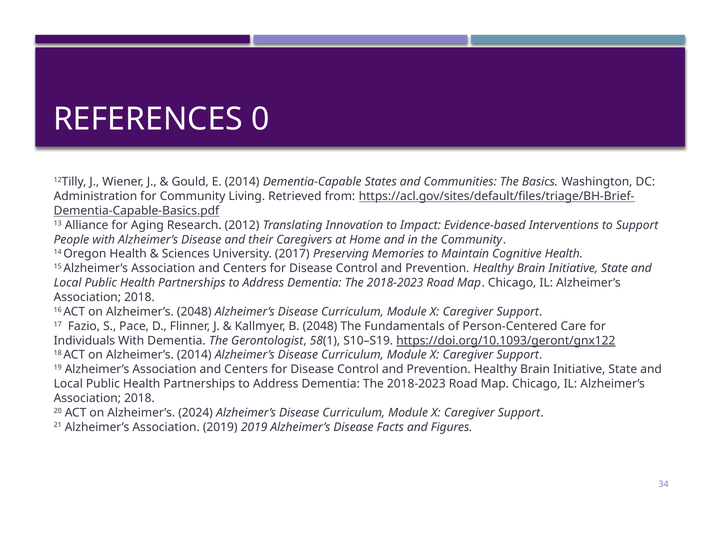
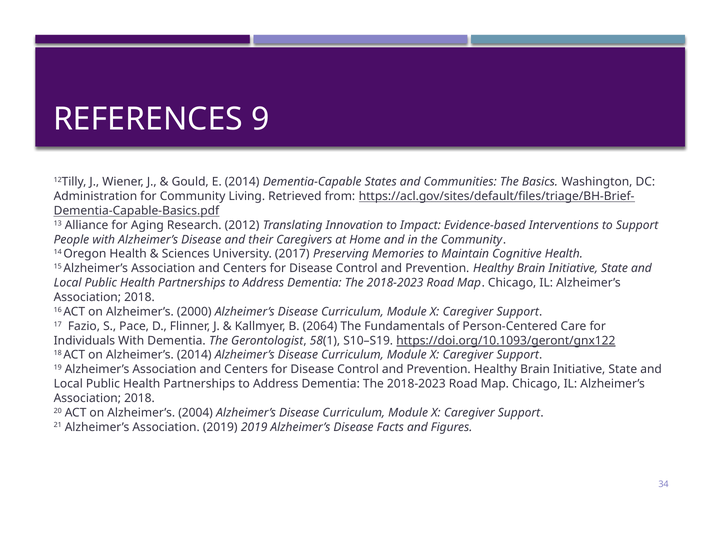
0: 0 -> 9
Alzheimer’s 2048: 2048 -> 2000
B 2048: 2048 -> 2064
2024: 2024 -> 2004
